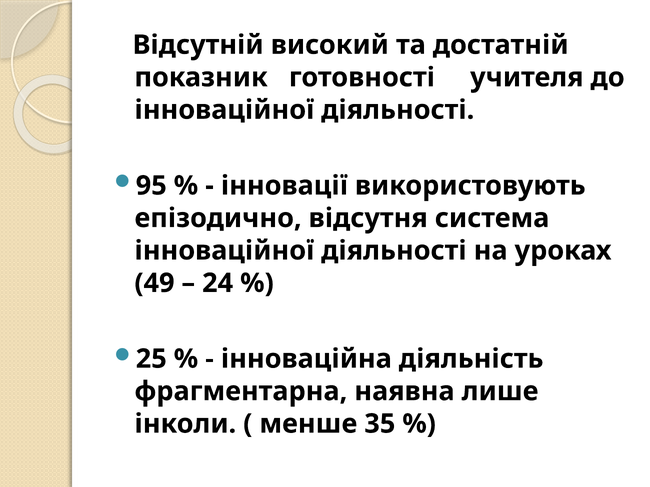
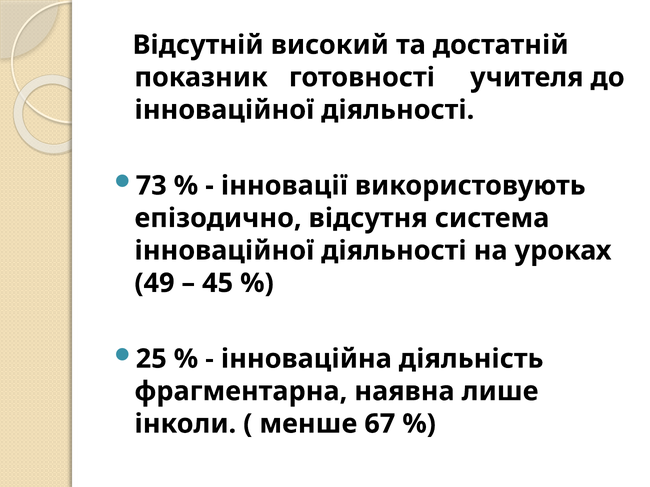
95: 95 -> 73
24: 24 -> 45
35: 35 -> 67
